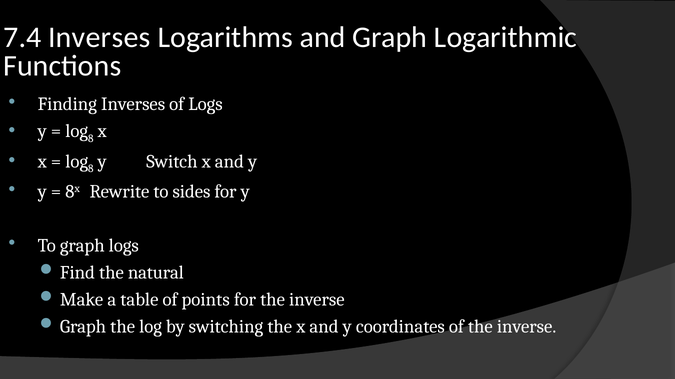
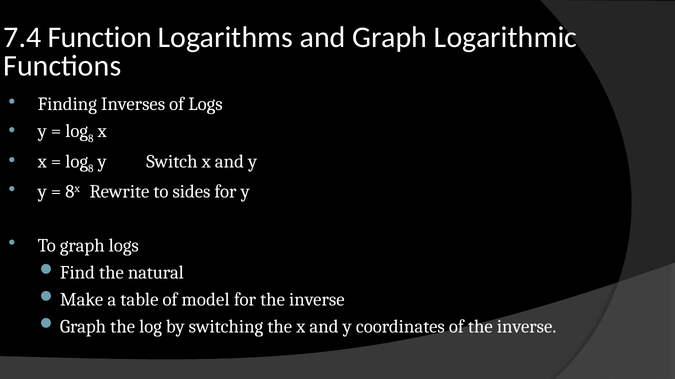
7.4 Inverses: Inverses -> Function
points: points -> model
